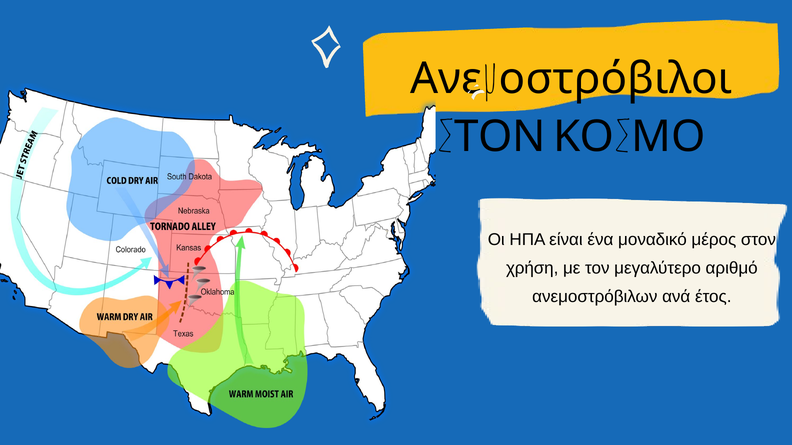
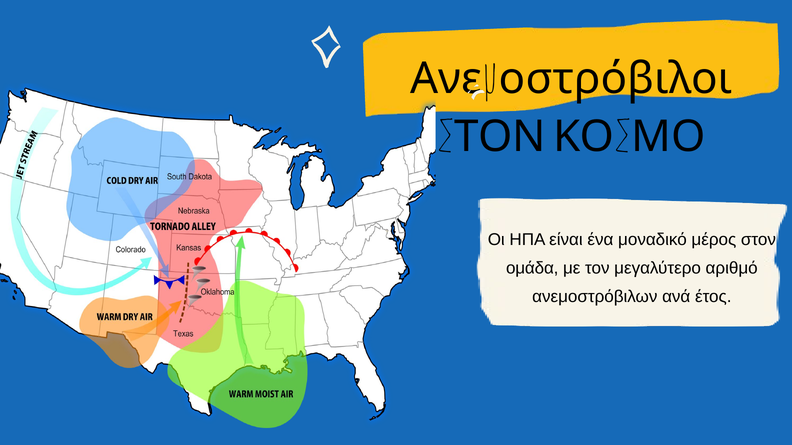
χρήση: χρήση -> ομάδα
